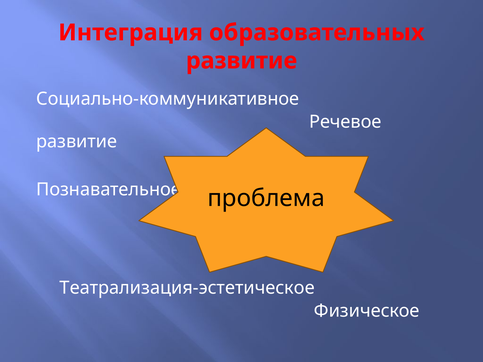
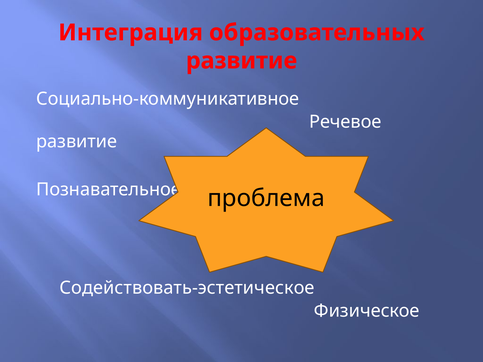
Театрализация-эстетическое: Театрализация-эстетическое -> Содействовать-эстетическое
